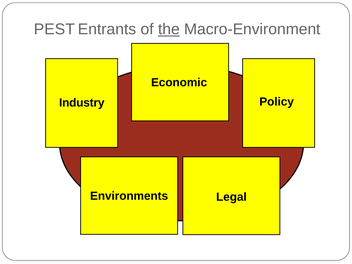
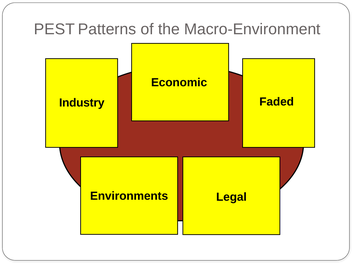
Entrants: Entrants -> Patterns
the underline: present -> none
Policy: Policy -> Faded
